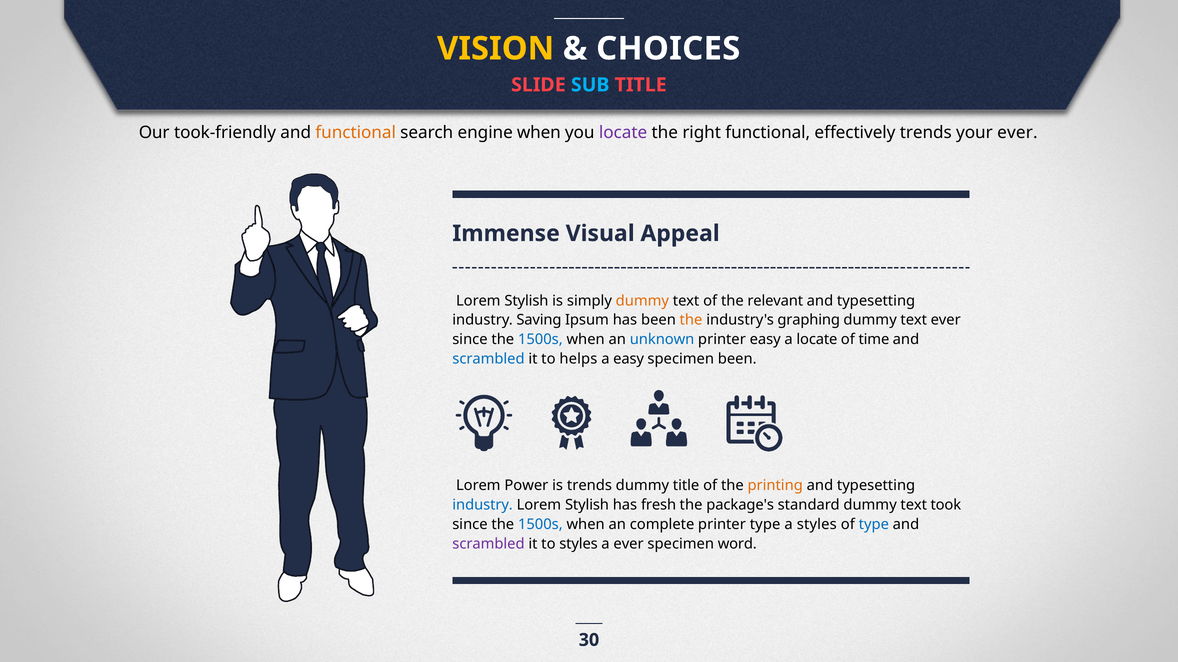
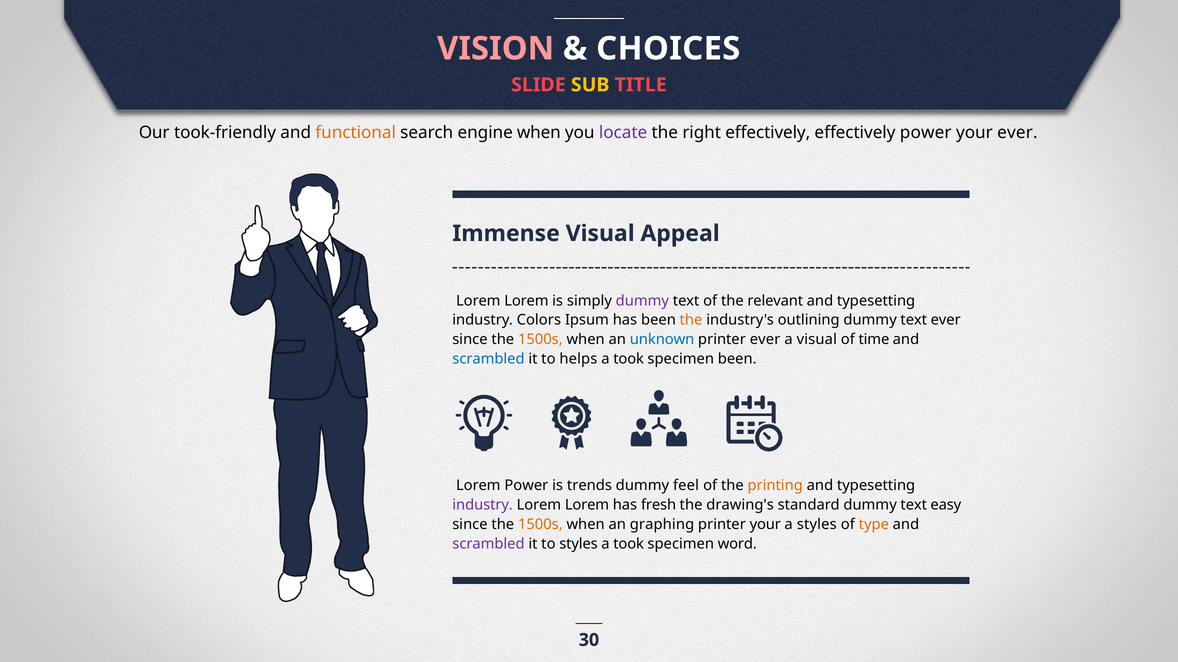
VISION colour: yellow -> pink
SUB colour: light blue -> yellow
right functional: functional -> effectively
effectively trends: trends -> power
Stylish at (526, 301): Stylish -> Lorem
dummy at (642, 301) colour: orange -> purple
Saving: Saving -> Colors
graphing: graphing -> outlining
1500s at (540, 340) colour: blue -> orange
printer easy: easy -> ever
a locate: locate -> visual
easy at (629, 359): easy -> took
dummy title: title -> feel
industry at (483, 506) colour: blue -> purple
Stylish at (587, 506): Stylish -> Lorem
package's: package's -> drawing's
took: took -> easy
1500s at (540, 525) colour: blue -> orange
complete: complete -> graphing
printer type: type -> your
type at (874, 525) colour: blue -> orange
ever at (629, 544): ever -> took
